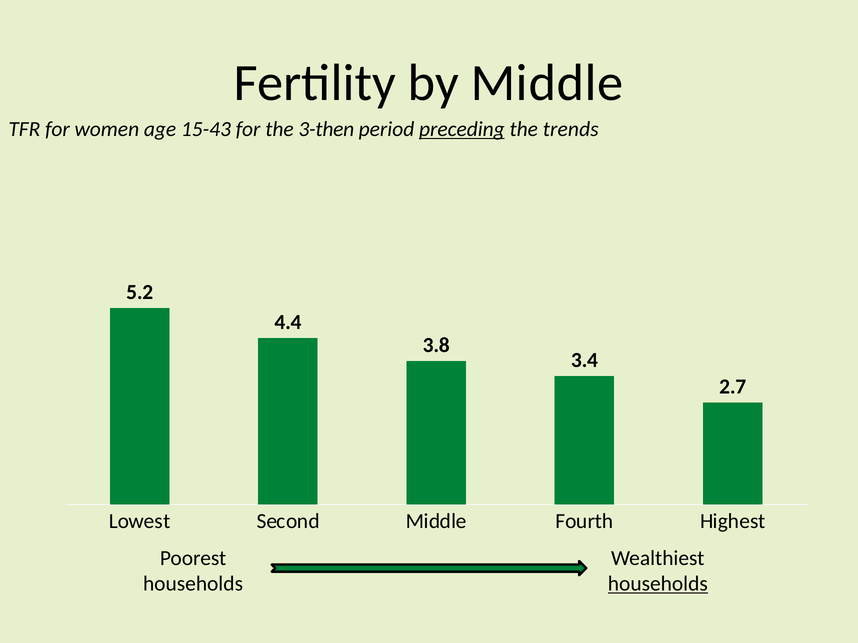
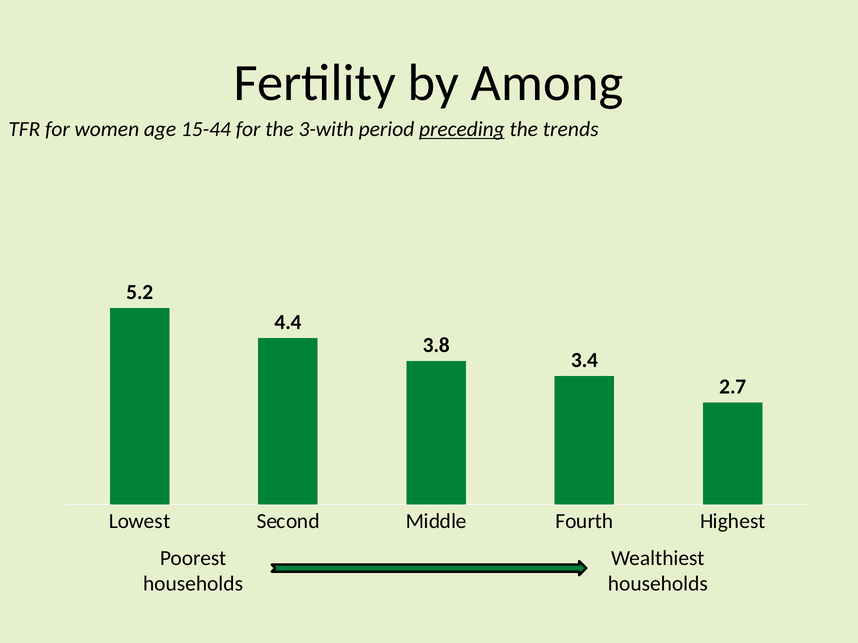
by Middle: Middle -> Among
15-43: 15-43 -> 15-44
3-then: 3-then -> 3-with
households at (658, 584) underline: present -> none
